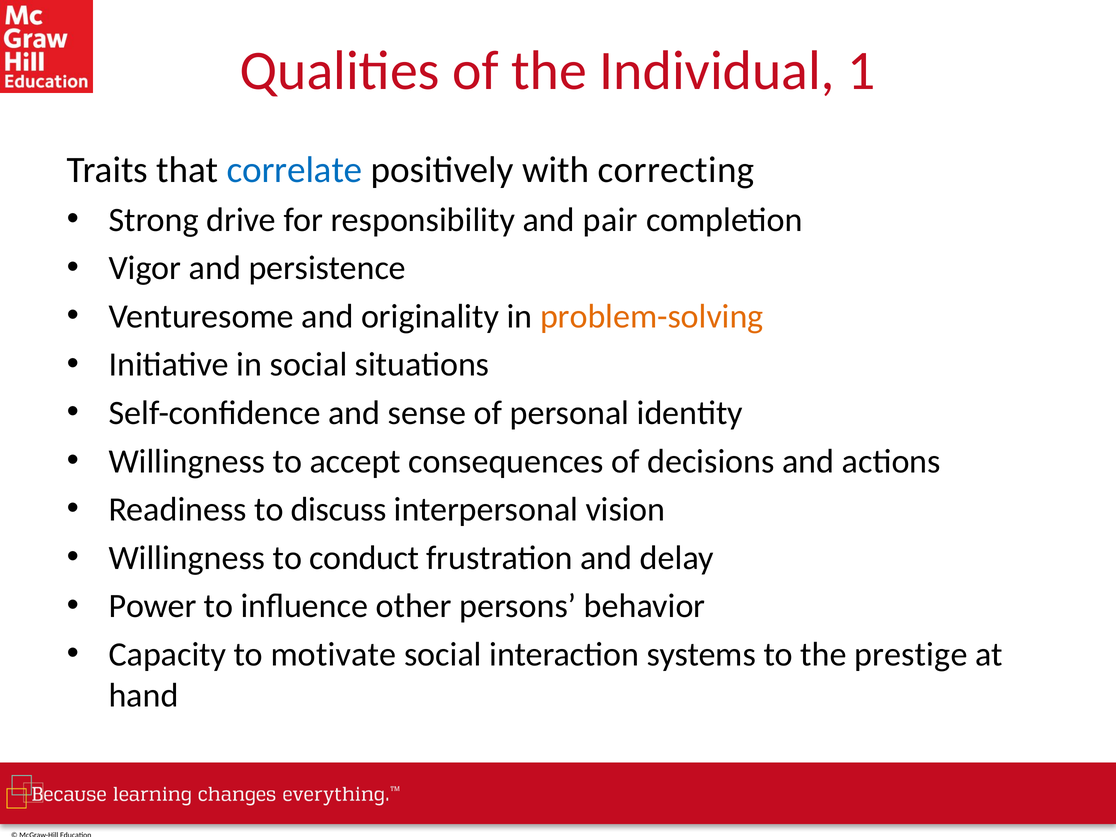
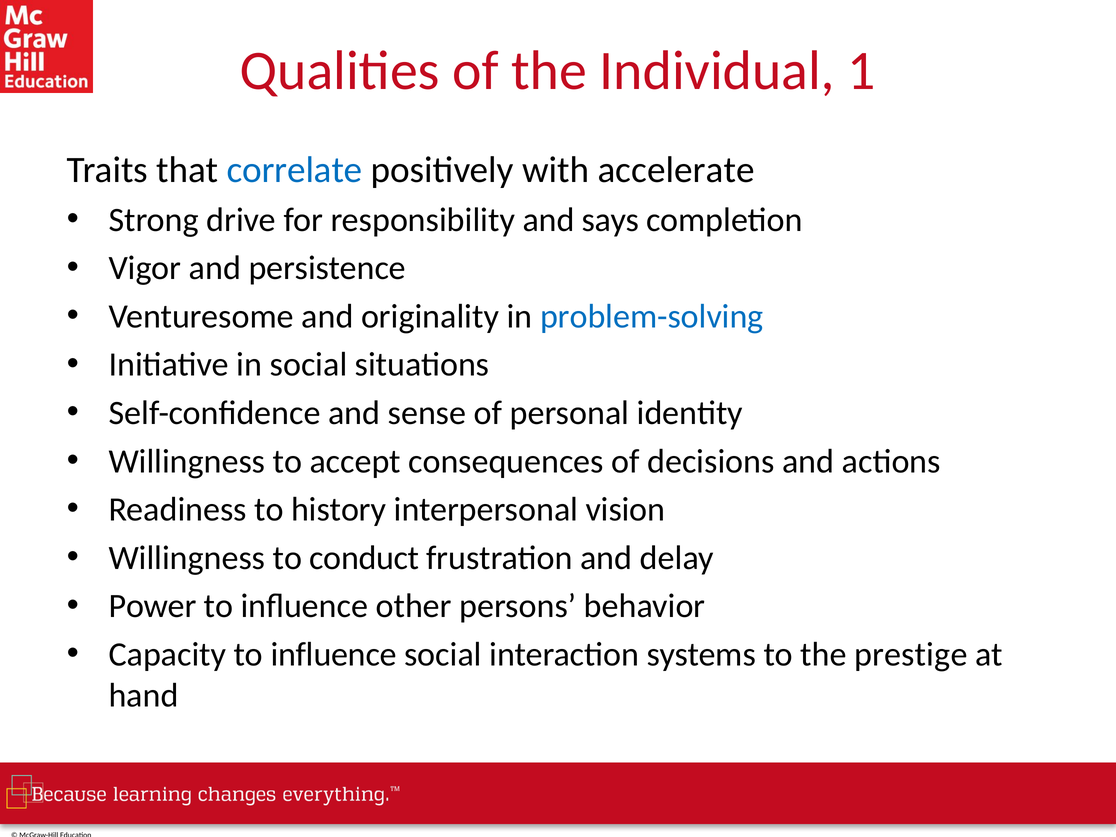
correcting: correcting -> accelerate
pair: pair -> says
problem-solving colour: orange -> blue
discuss: discuss -> history
Capacity to motivate: motivate -> influence
